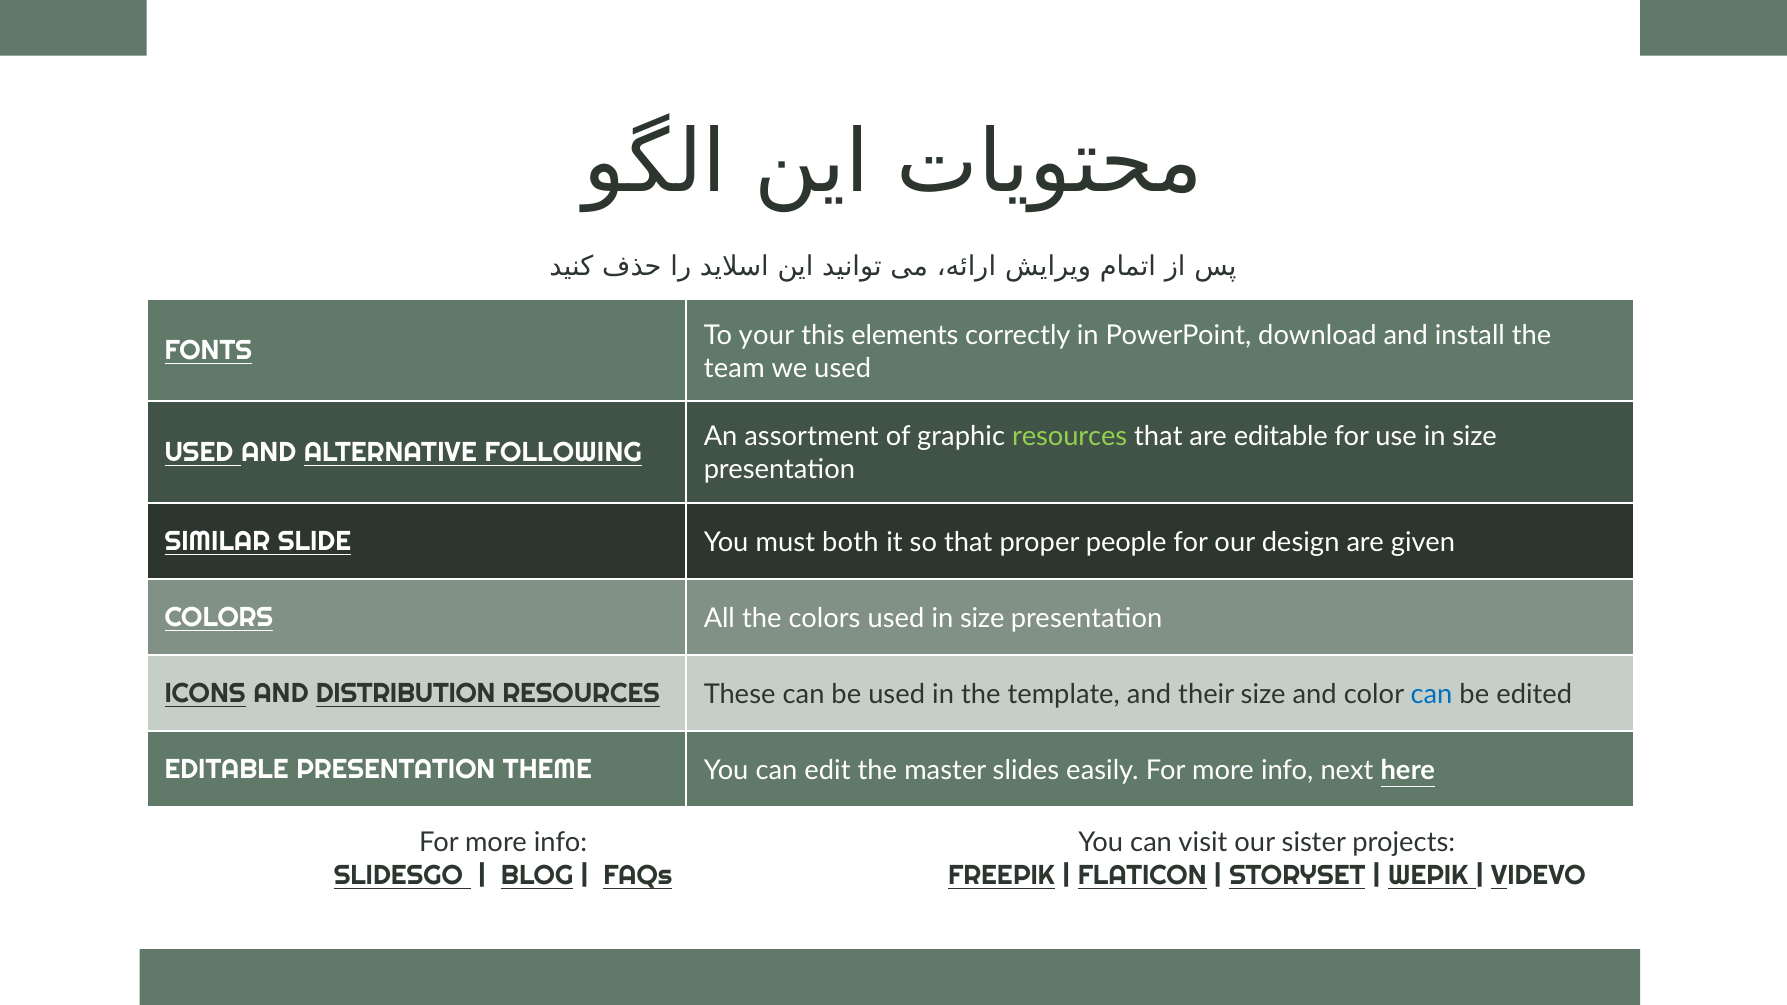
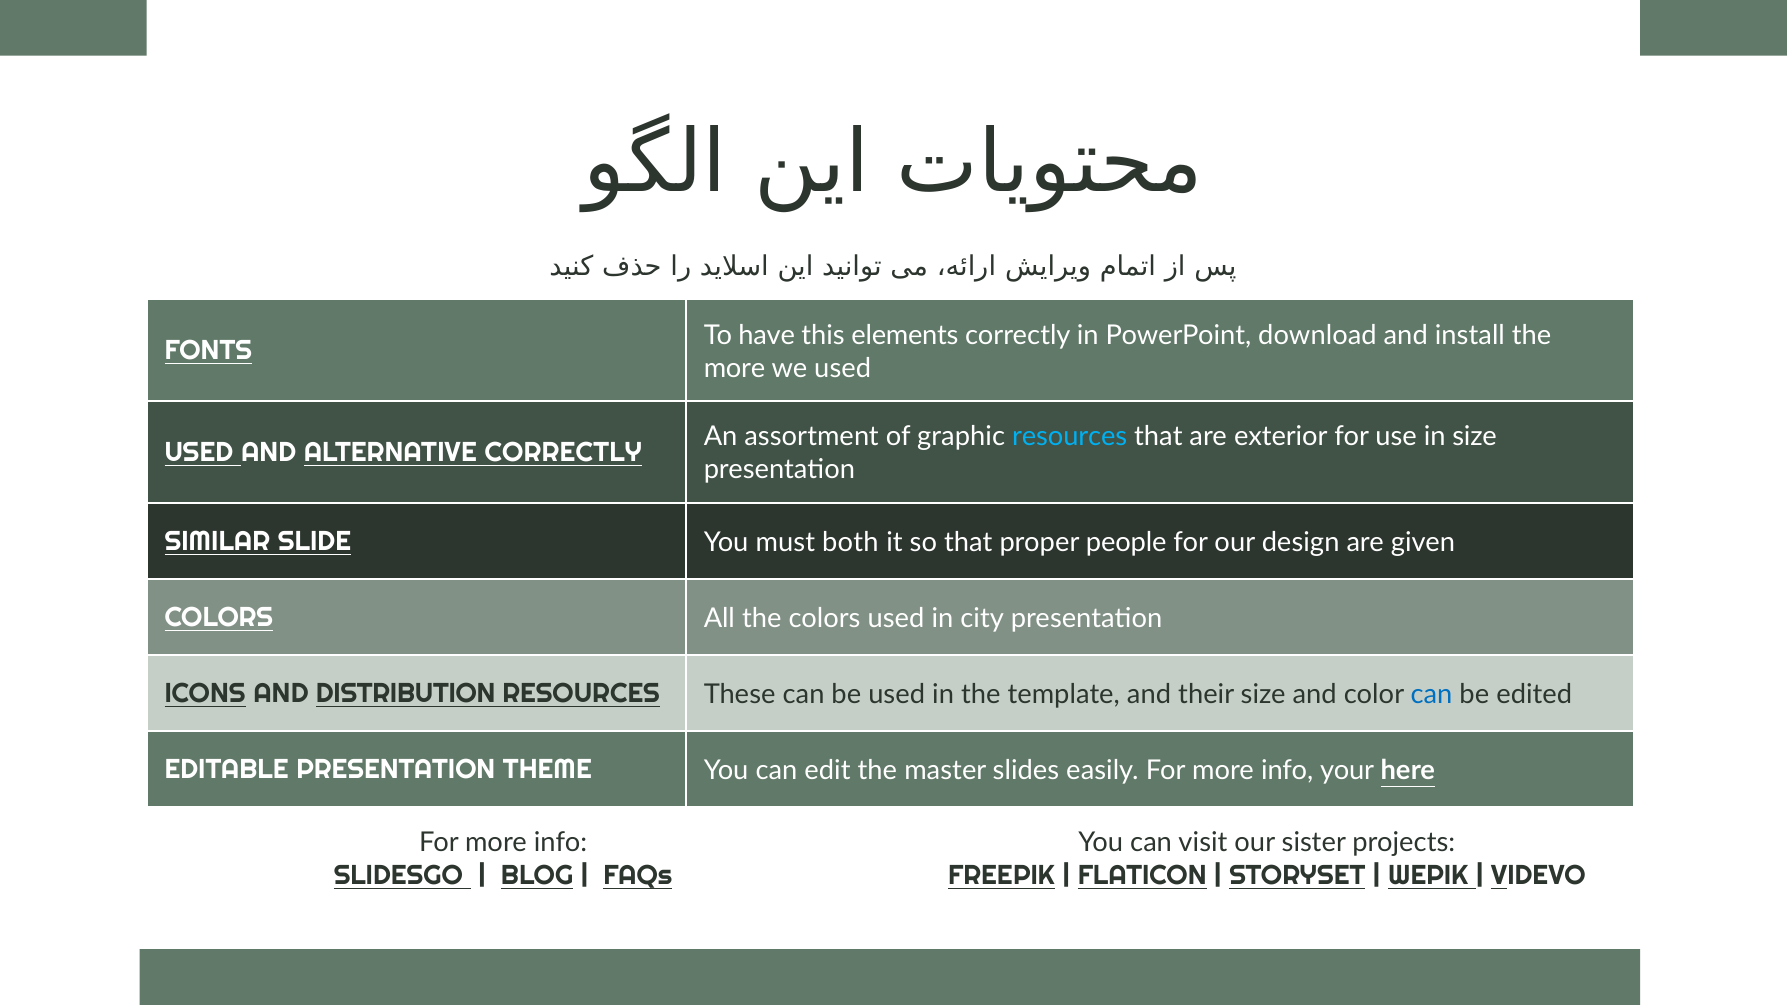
your: your -> have
team at (734, 368): team -> more
resources at (1070, 437) colour: light green -> light blue
are editable: editable -> exterior
ALTERNATIVE FOLLOWING: FOLLOWING -> CORRECTLY
used in size: size -> city
next: next -> your
